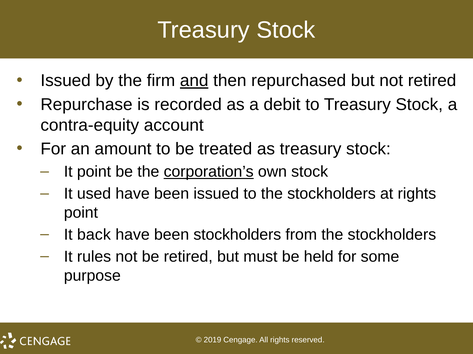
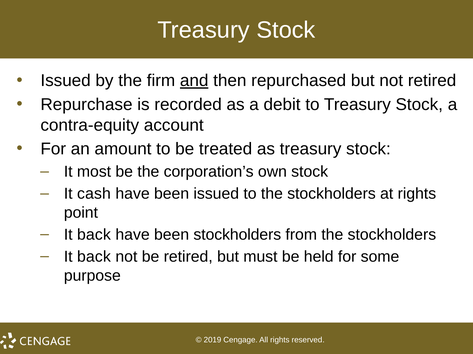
It point: point -> most
corporation’s underline: present -> none
used: used -> cash
rules at (94, 257): rules -> back
